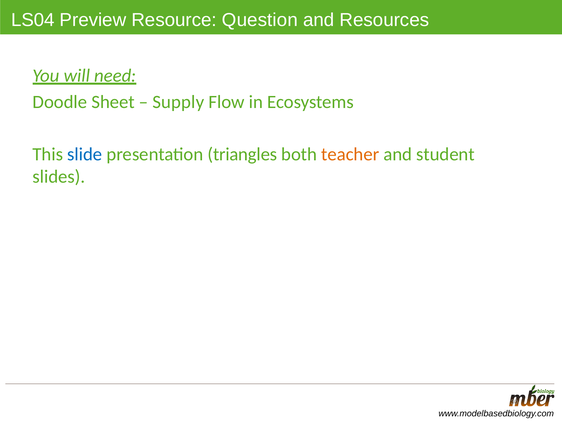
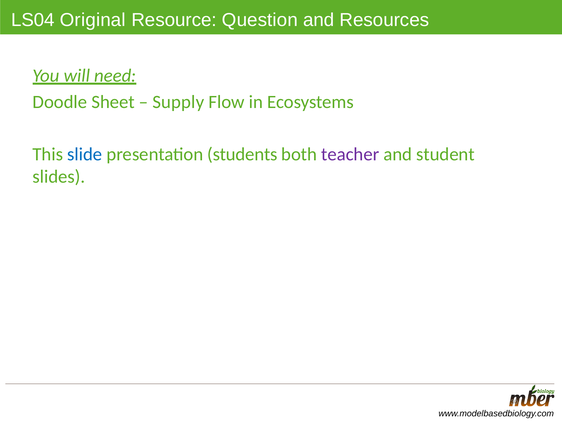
Preview: Preview -> Original
triangles: triangles -> students
teacher colour: orange -> purple
